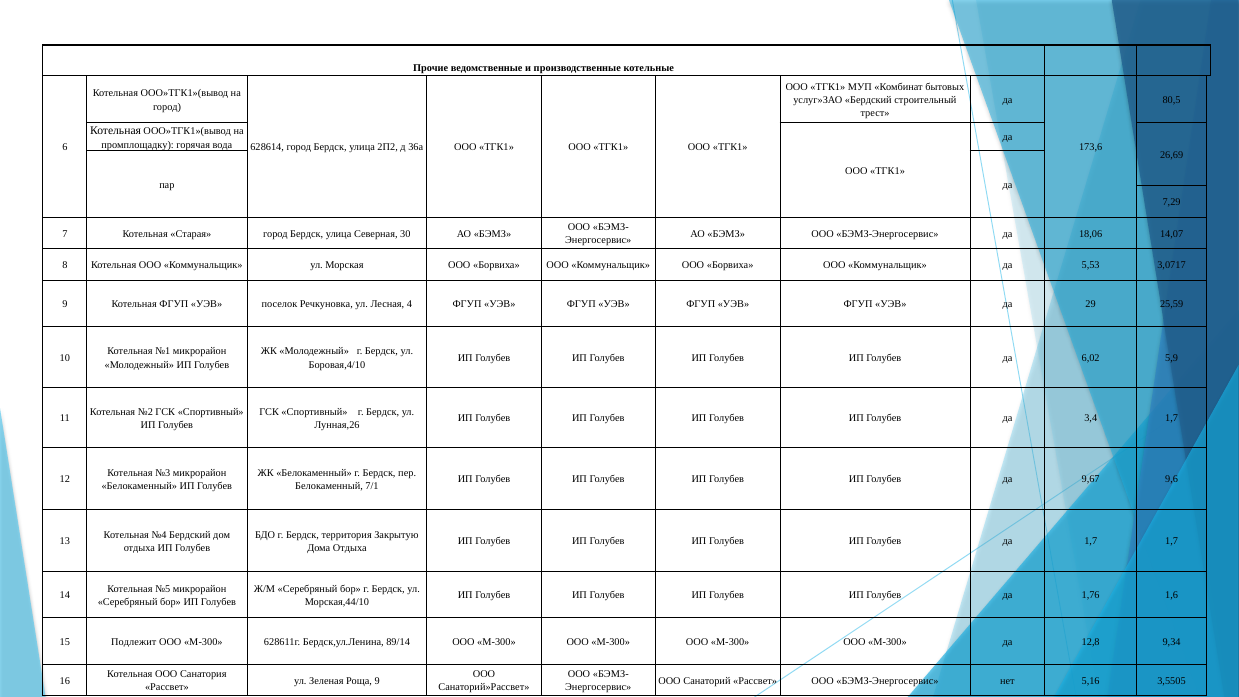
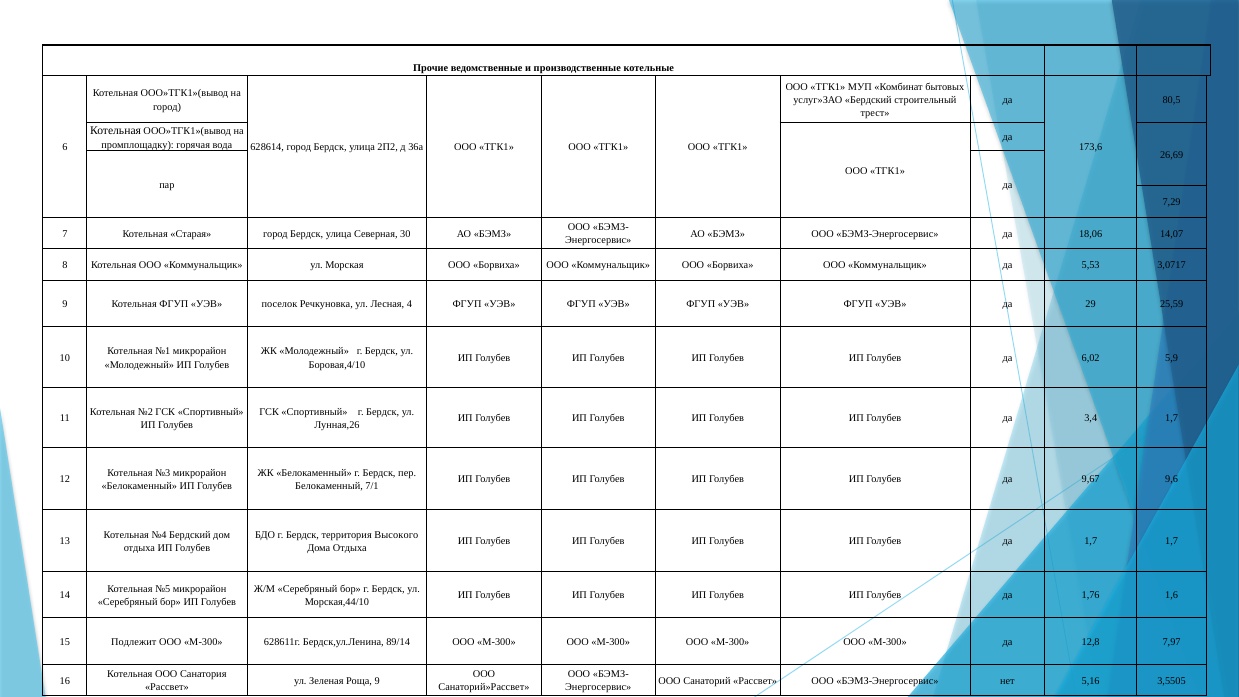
Закрытую: Закрытую -> Высокого
9,34: 9,34 -> 7,97
